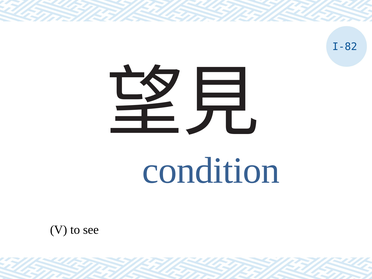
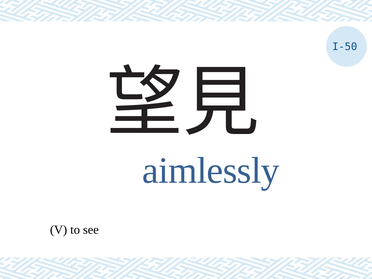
I-82: I-82 -> I-50
condition: condition -> aimlessly
